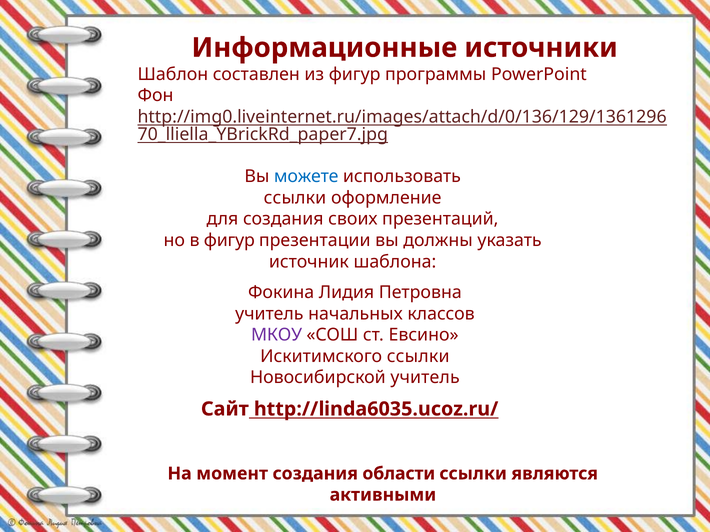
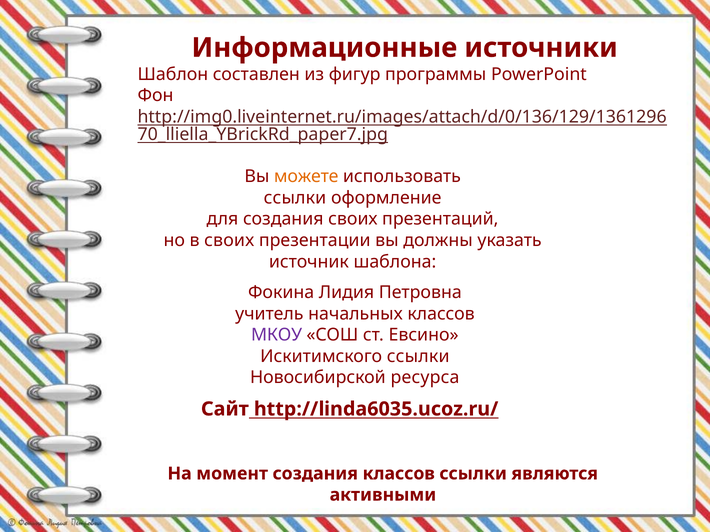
можете colour: blue -> orange
в фигур: фигур -> своих
Новосибирской учитель: учитель -> ресурса
создания области: области -> классов
